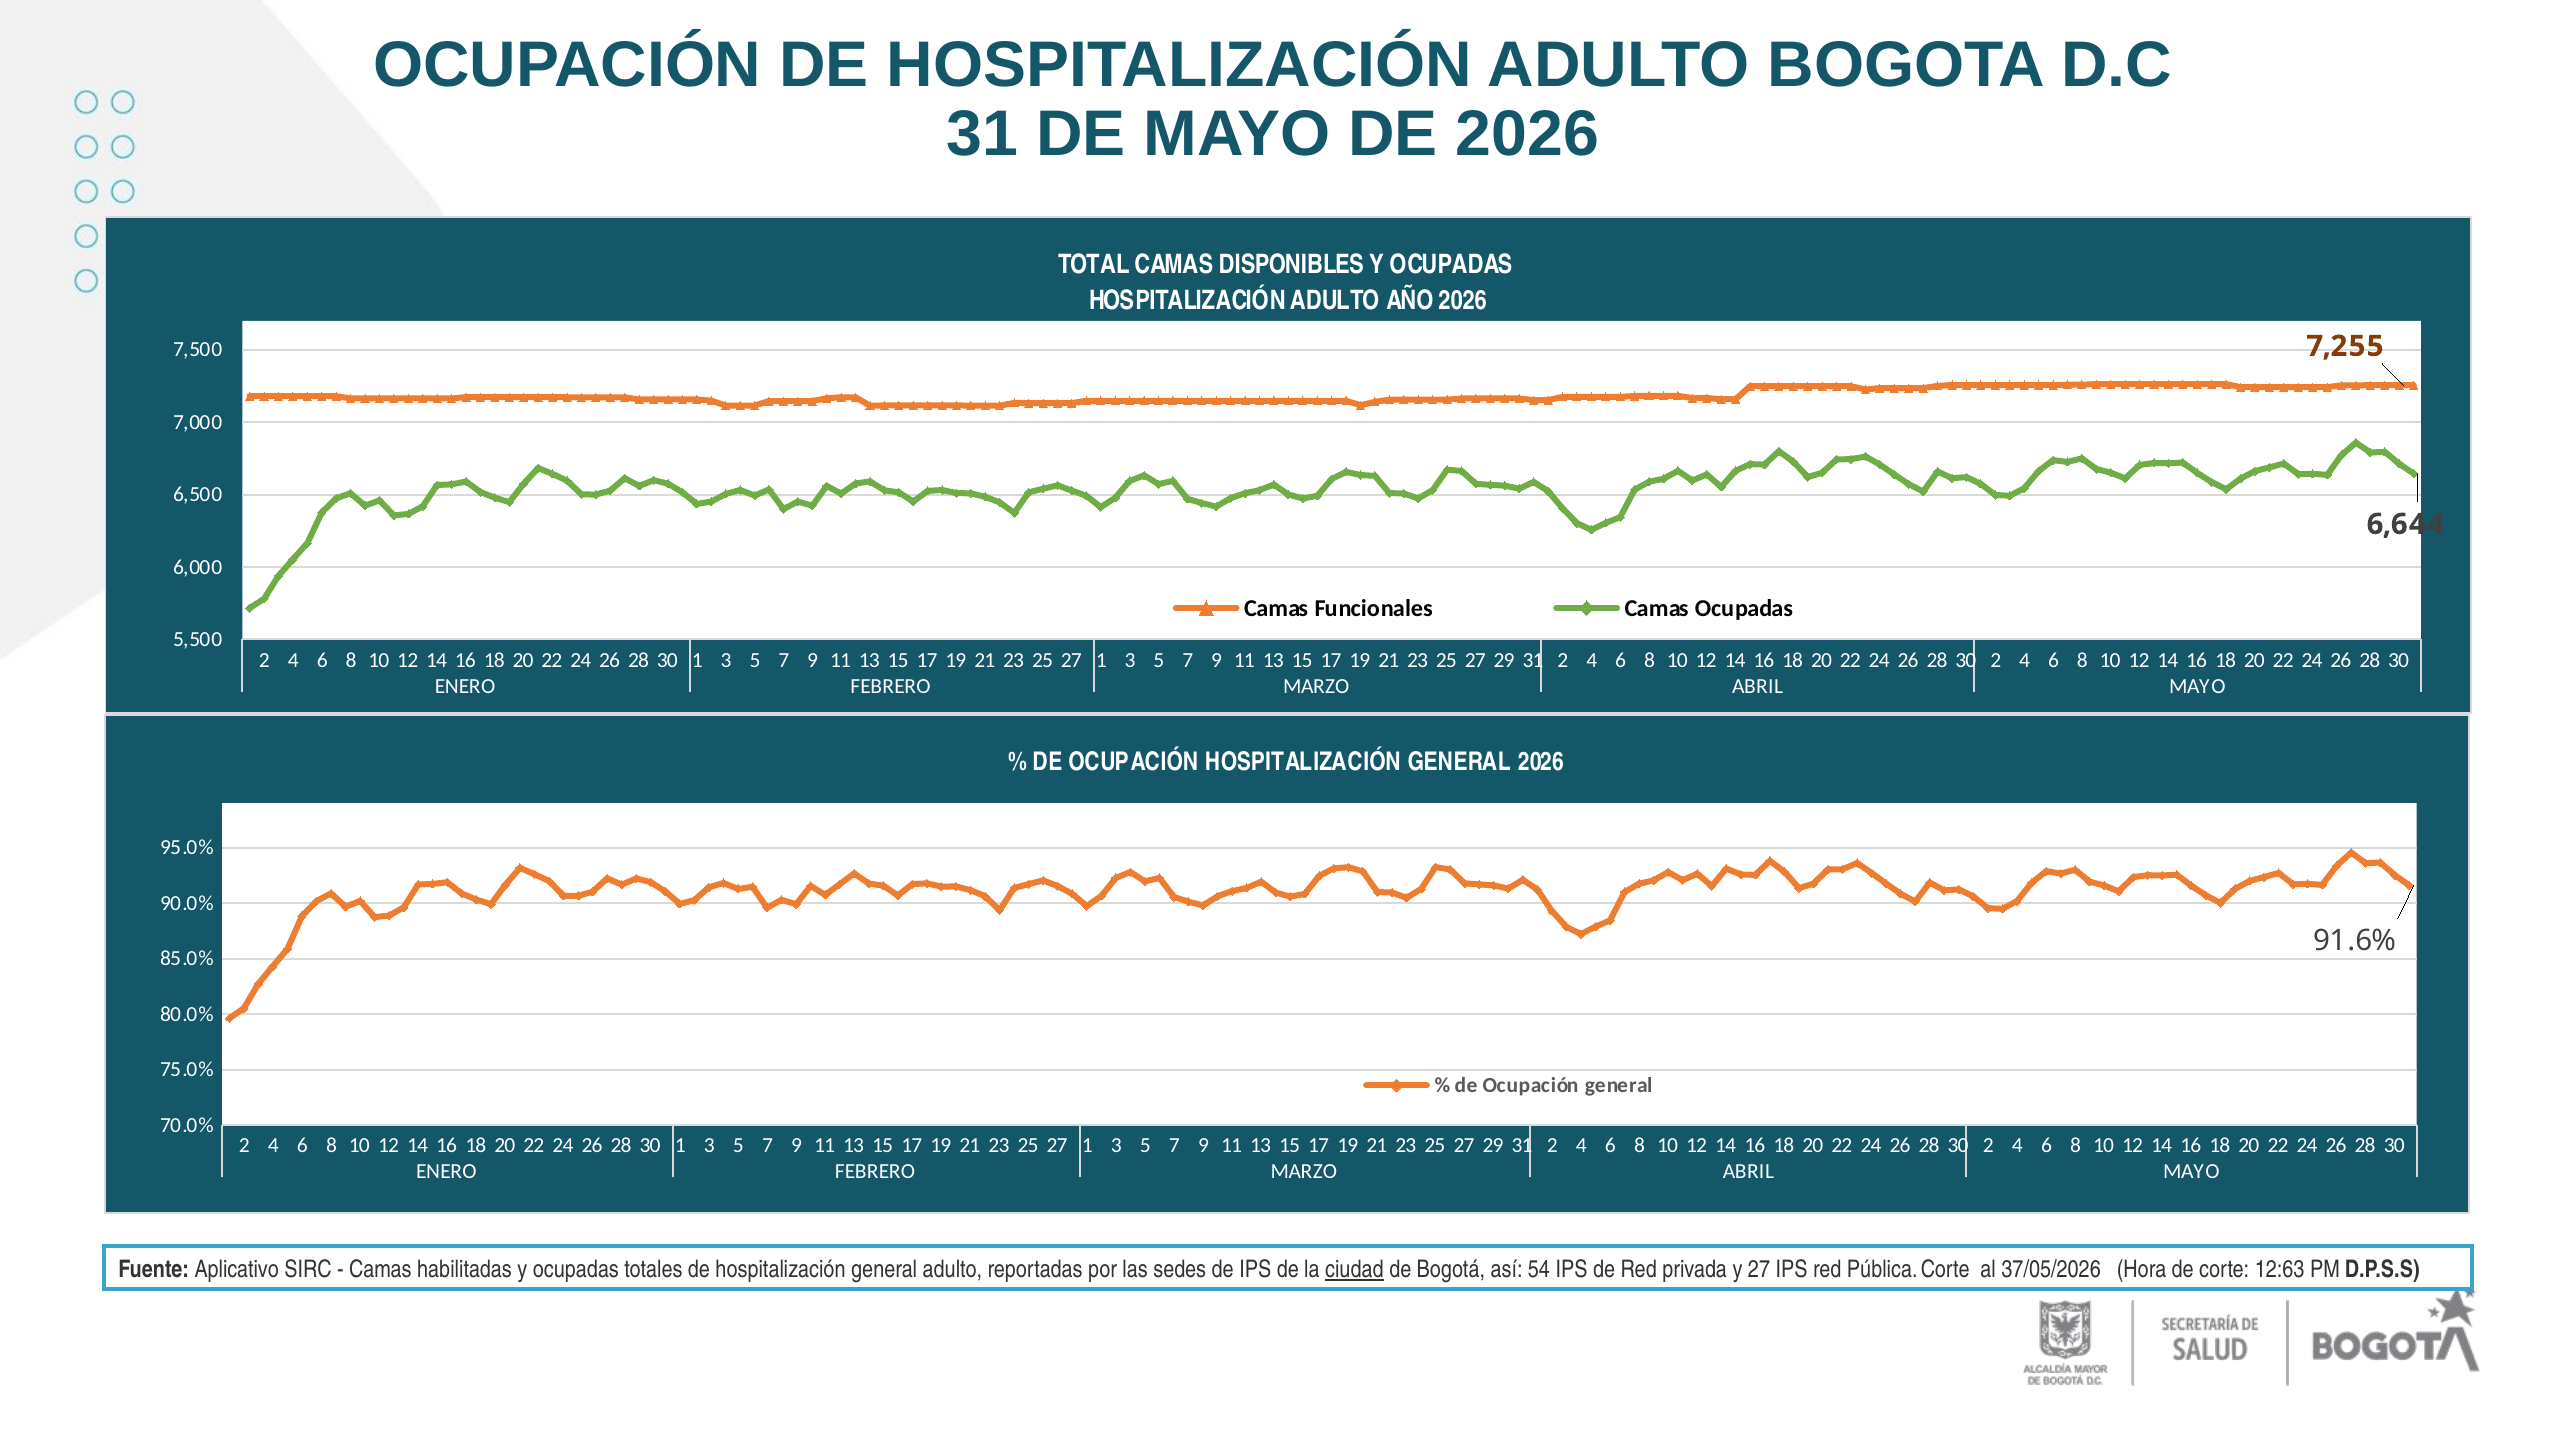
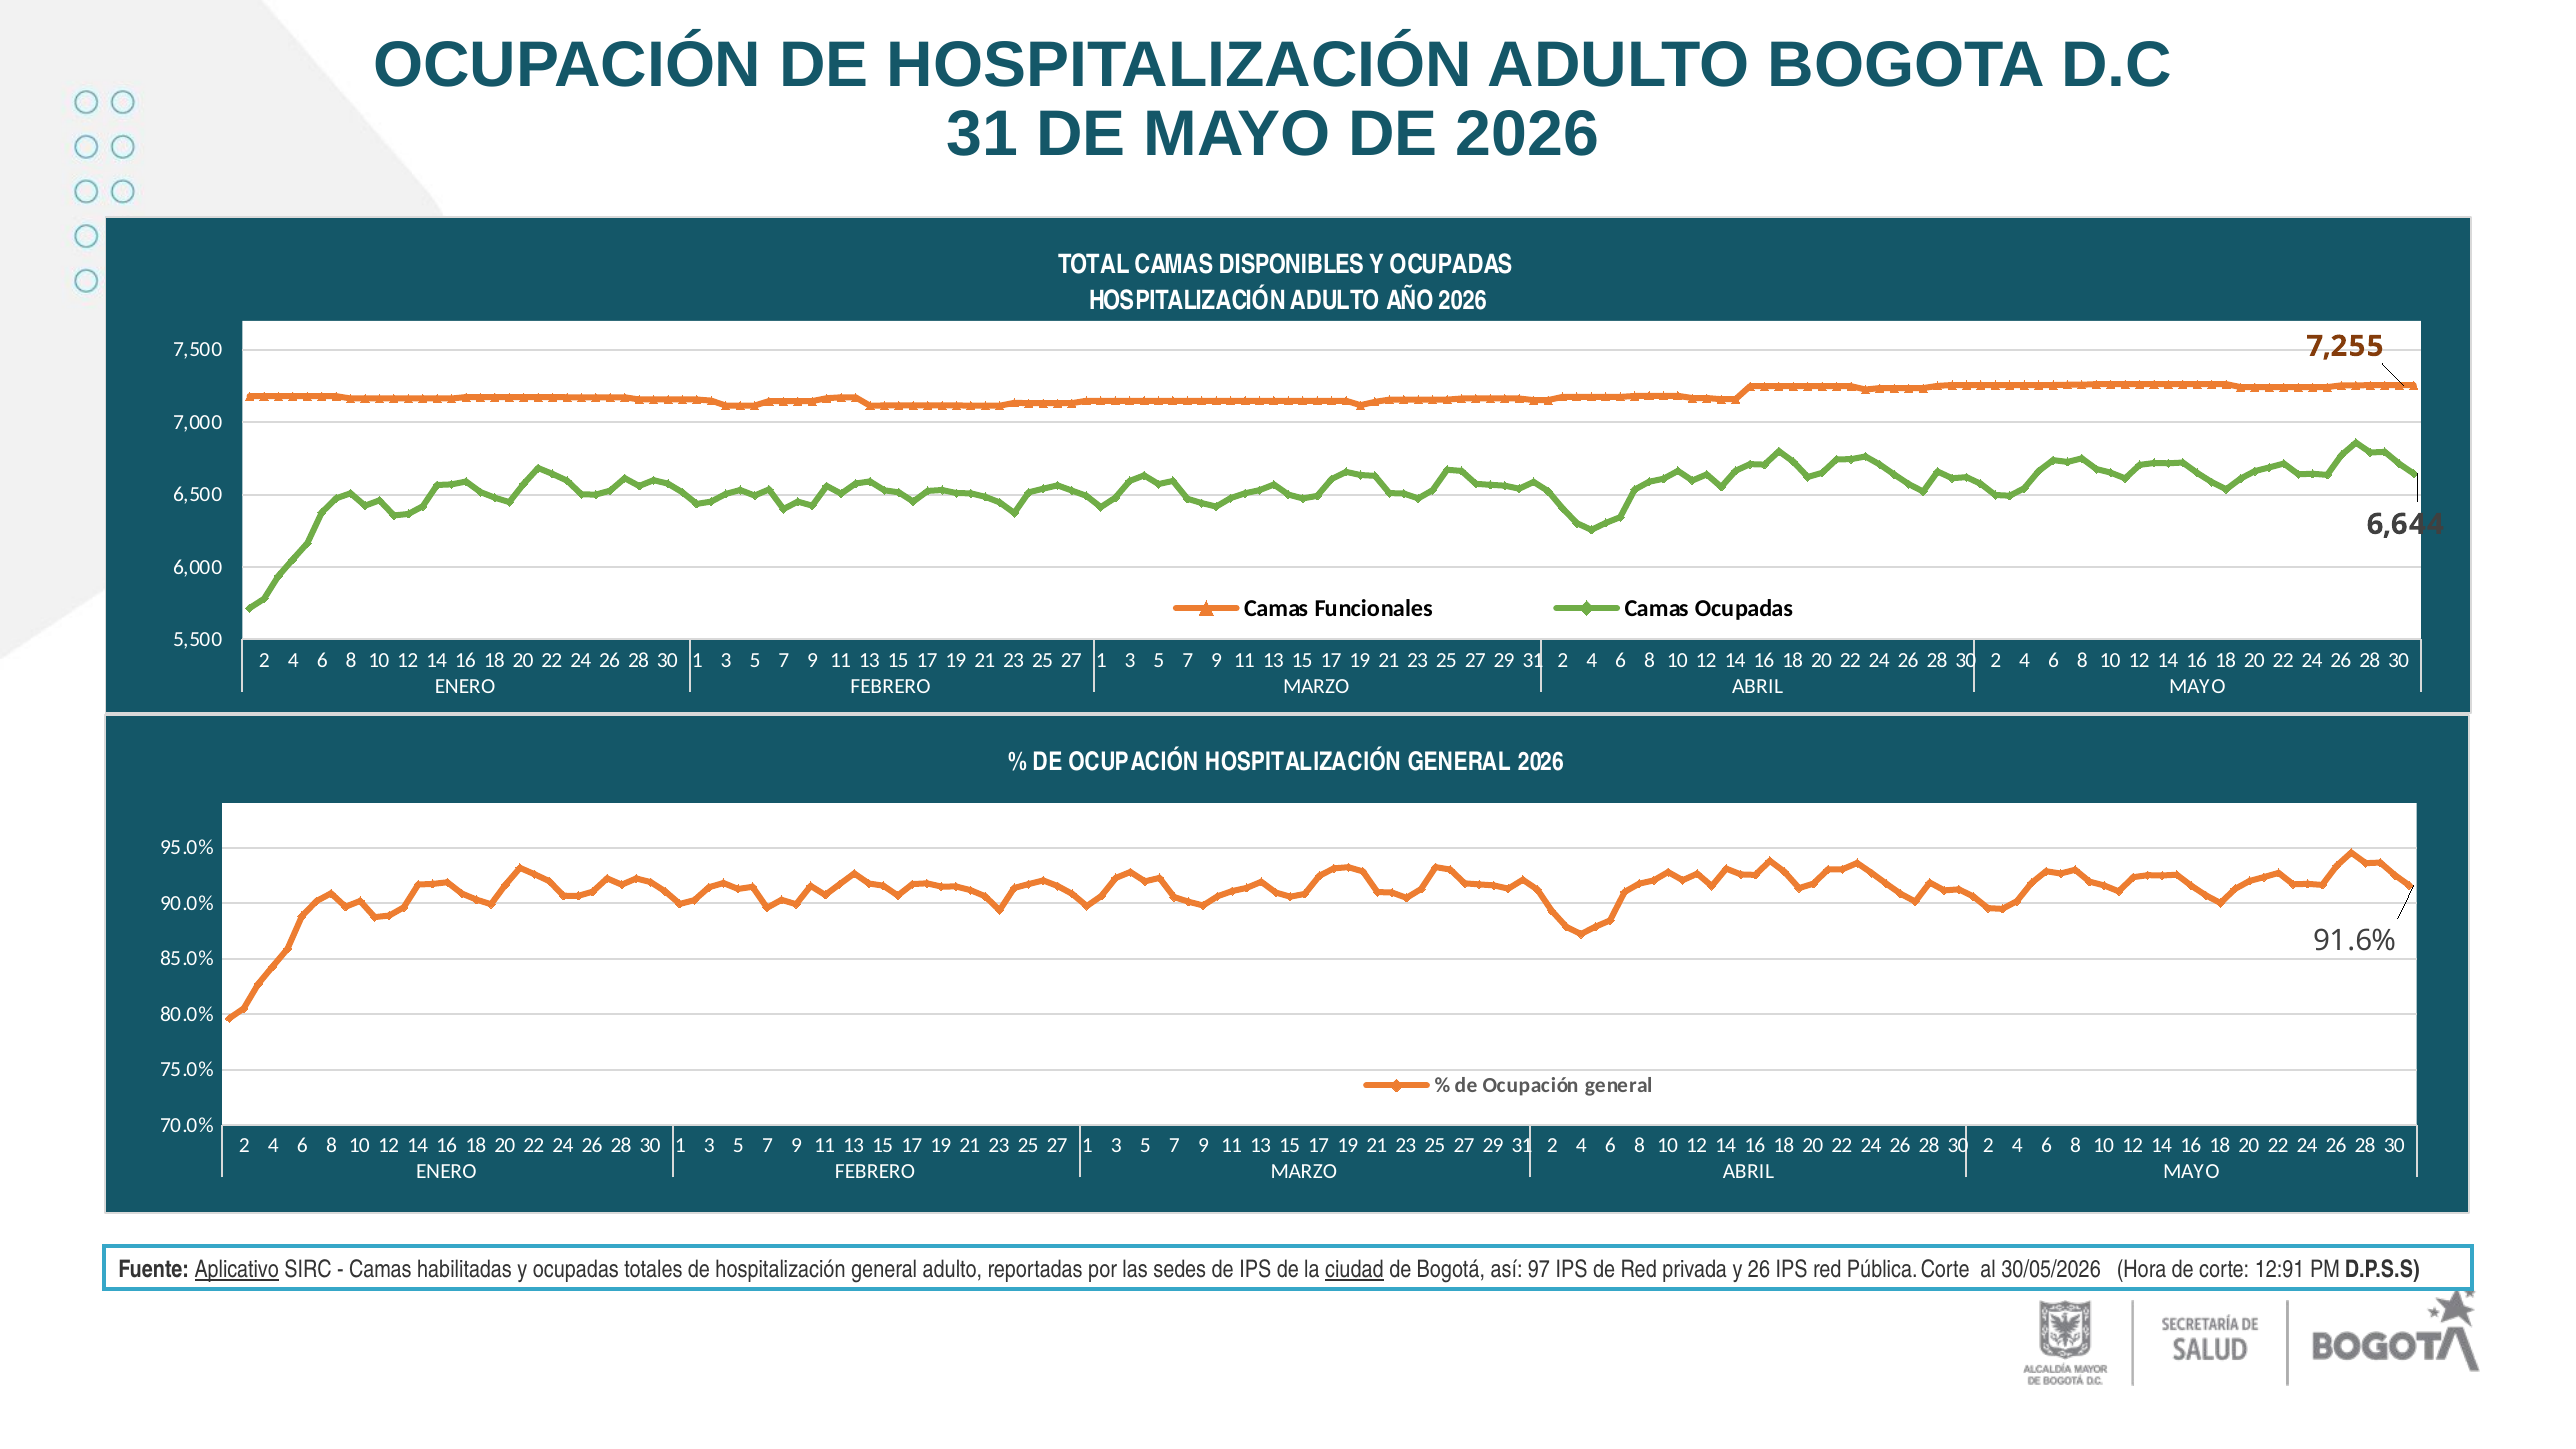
Aplicativo underline: none -> present
54: 54 -> 97
y 27: 27 -> 26
37/05/2026: 37/05/2026 -> 30/05/2026
12:63: 12:63 -> 12:91
